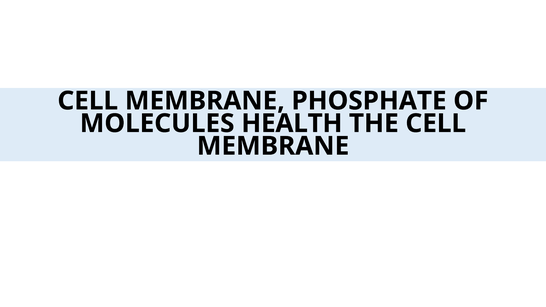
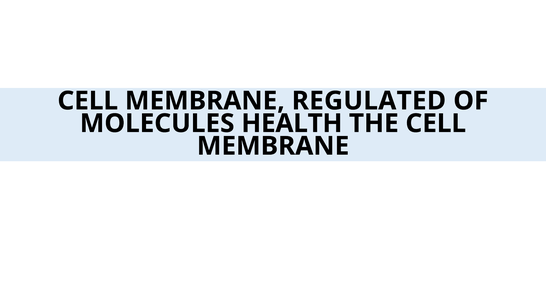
PHOSPHATE: PHOSPHATE -> REGULATED
